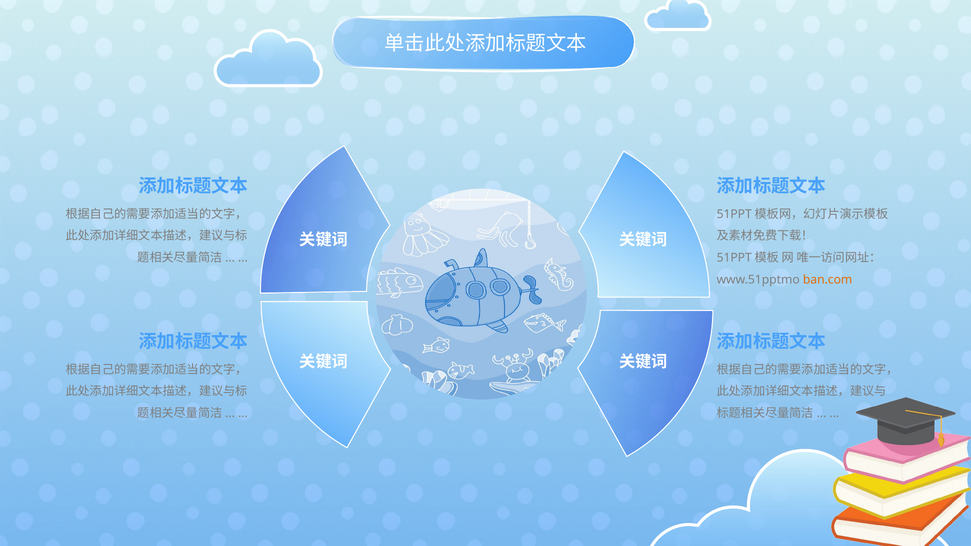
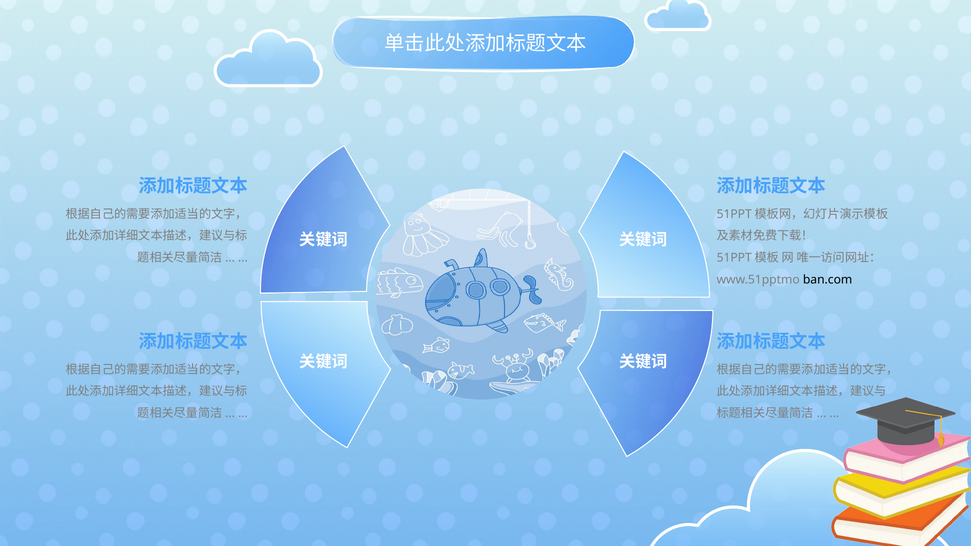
ban.com colour: orange -> black
